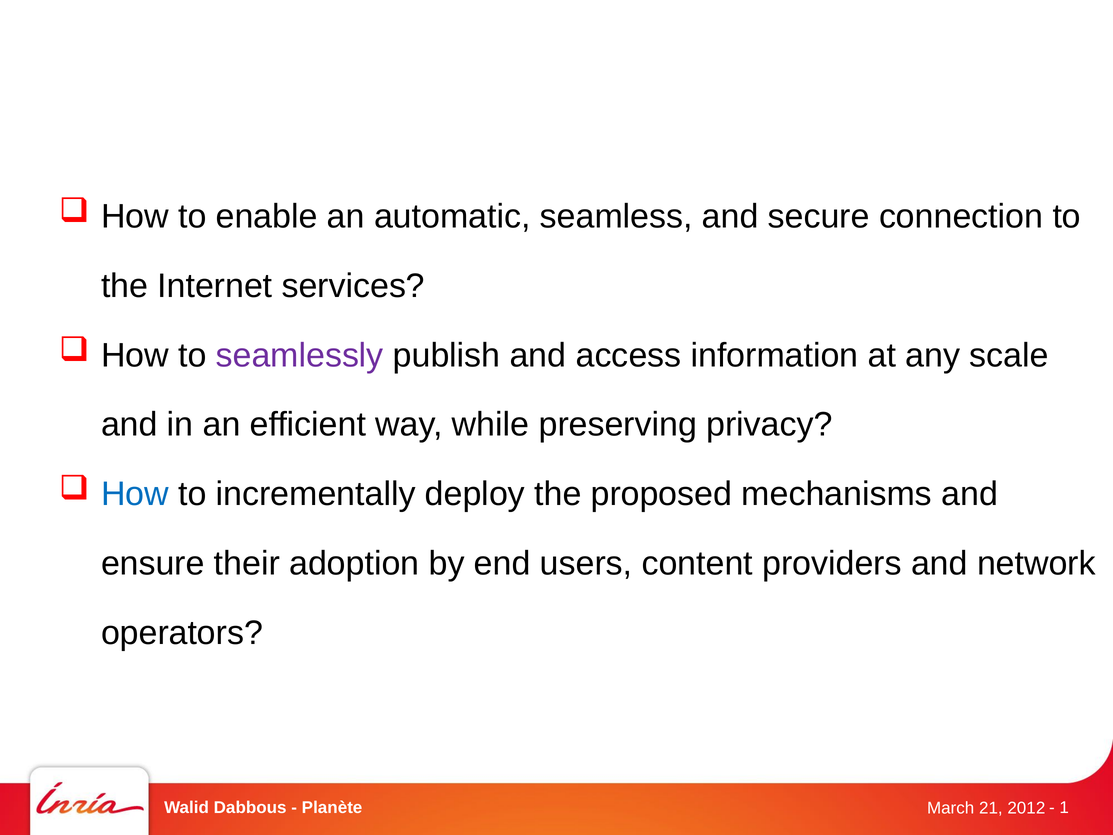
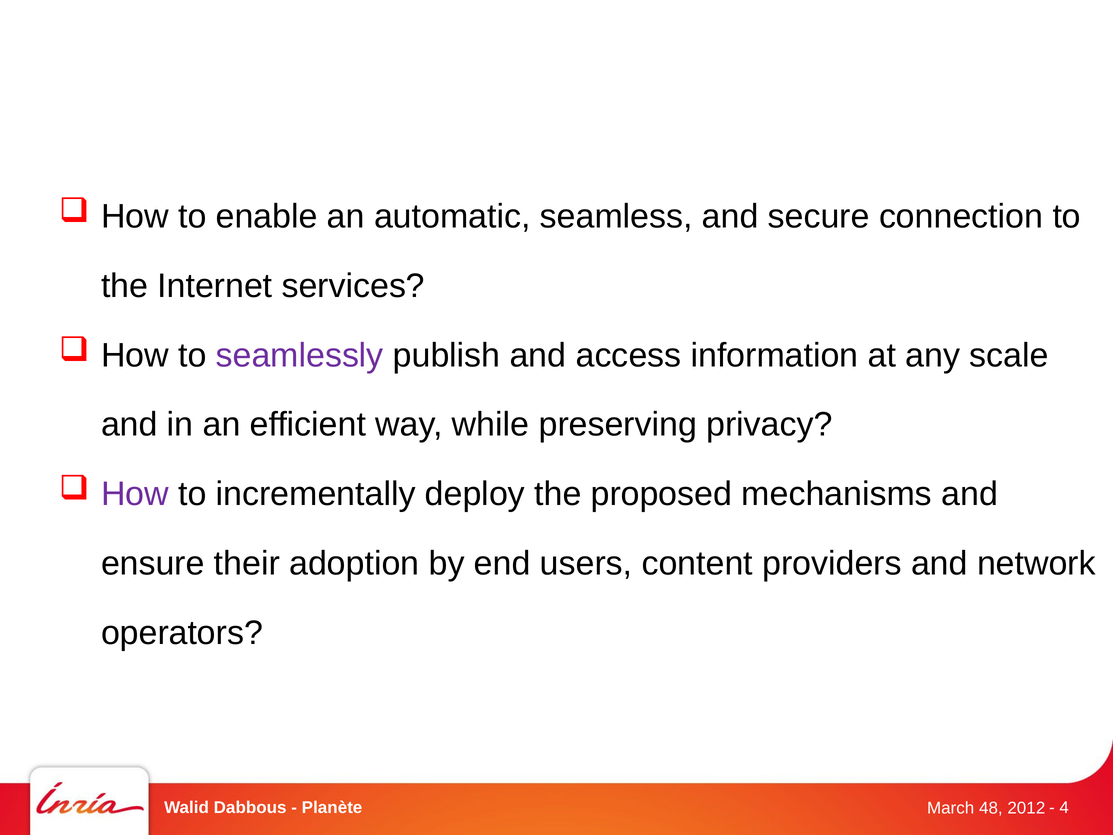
How at (135, 494) colour: blue -> purple
1: 1 -> 4
21: 21 -> 48
